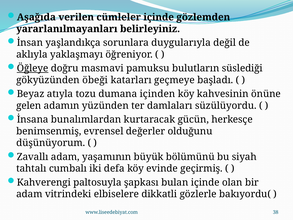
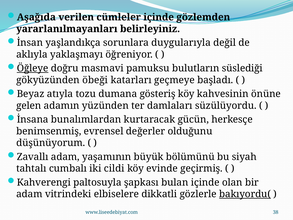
içinden: içinden -> gösteriş
defa: defa -> cildi
bakıyordu( underline: none -> present
